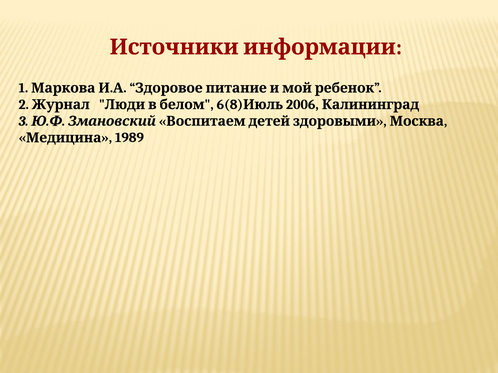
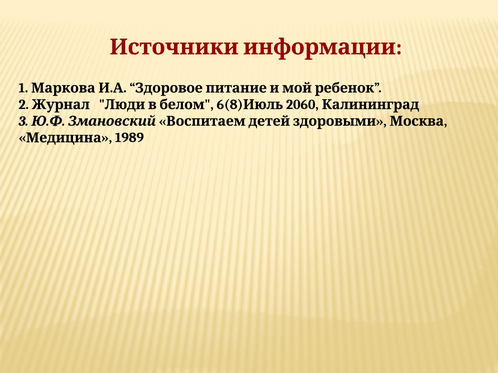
2006: 2006 -> 2060
